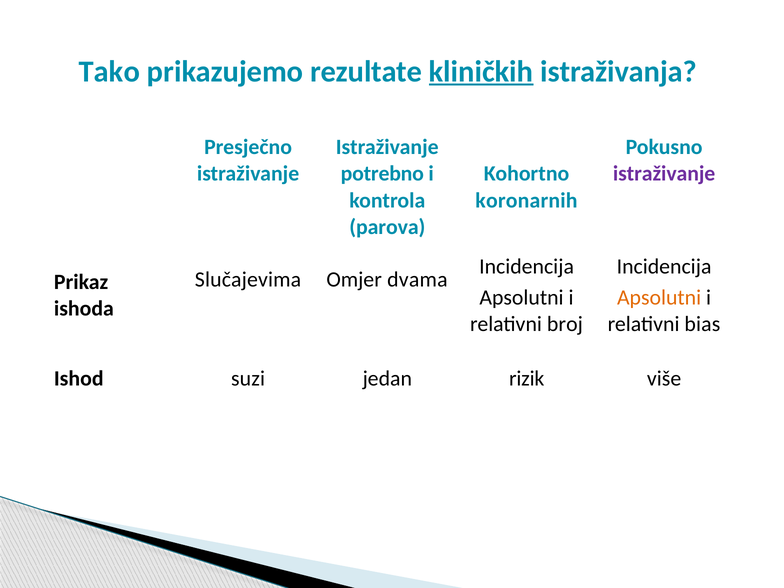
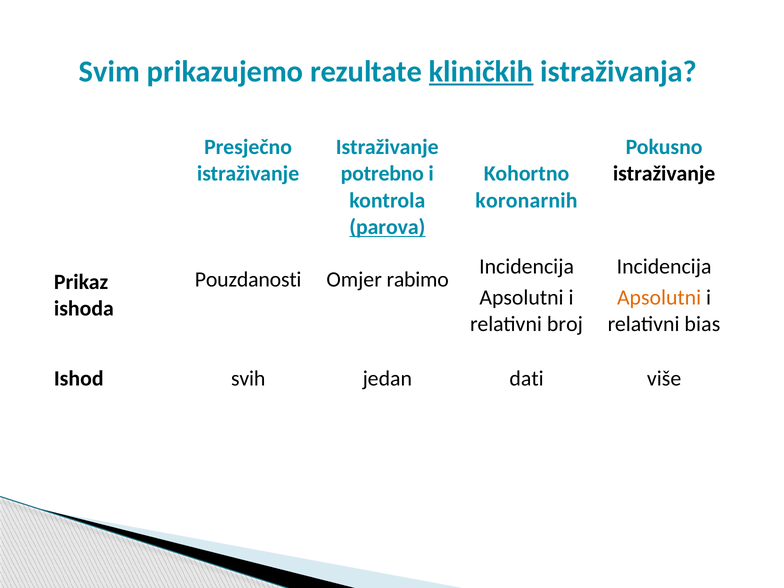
Tako: Tako -> Svim
istraživanje at (664, 174) colour: purple -> black
parova underline: none -> present
Slučajevima: Slučajevima -> Pouzdanosti
dvama: dvama -> rabimo
suzi: suzi -> svih
rizik: rizik -> dati
